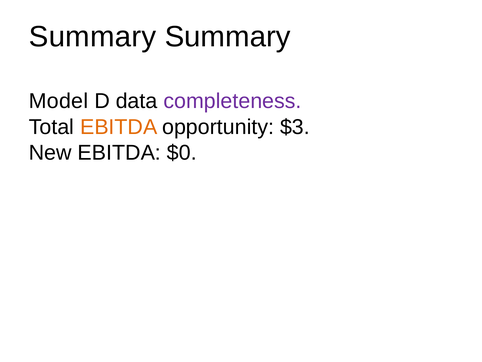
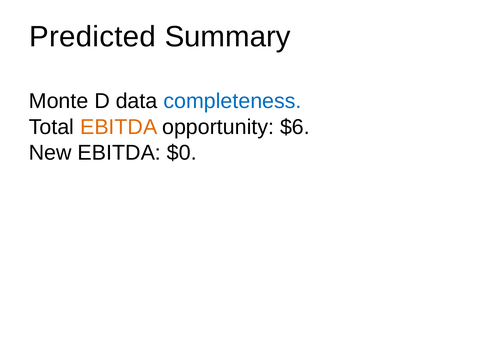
Summary at (93, 37): Summary -> Predicted
Model: Model -> Monte
completeness colour: purple -> blue
$3: $3 -> $6
